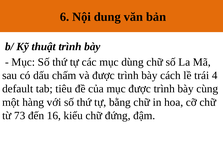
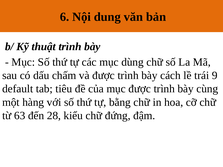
4: 4 -> 9
73: 73 -> 63
16: 16 -> 28
